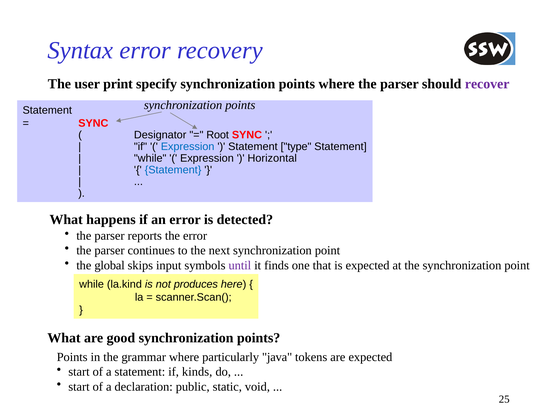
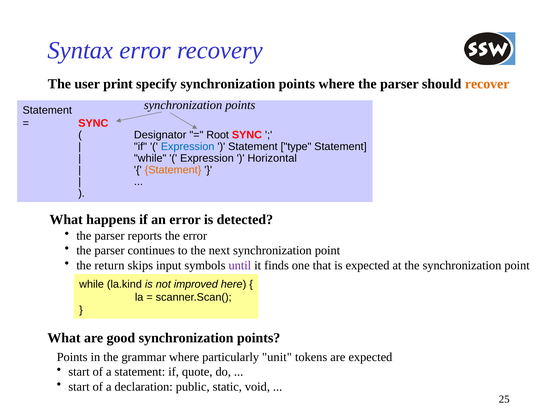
recover colour: purple -> orange
Statement at (173, 170) colour: blue -> orange
global: global -> return
produces: produces -> improved
java: java -> unit
kinds: kinds -> quote
